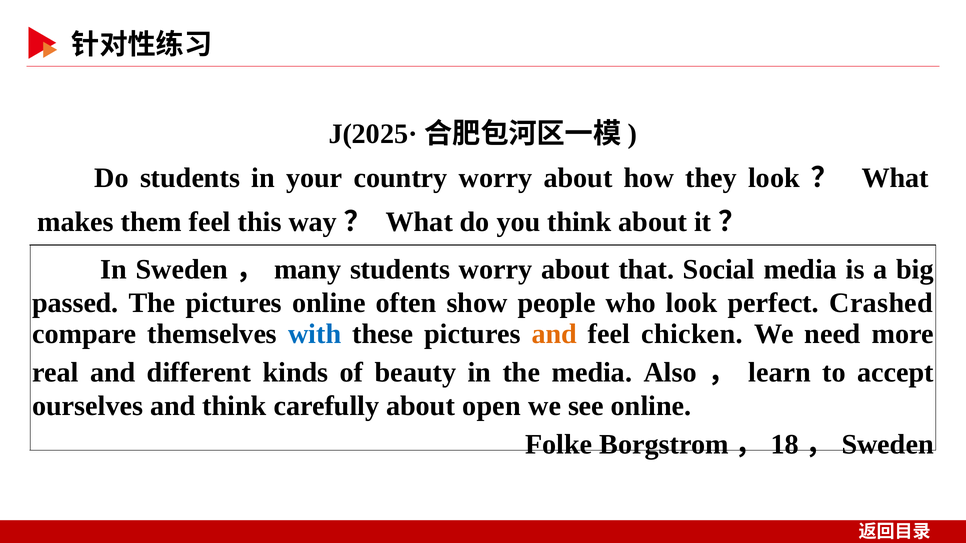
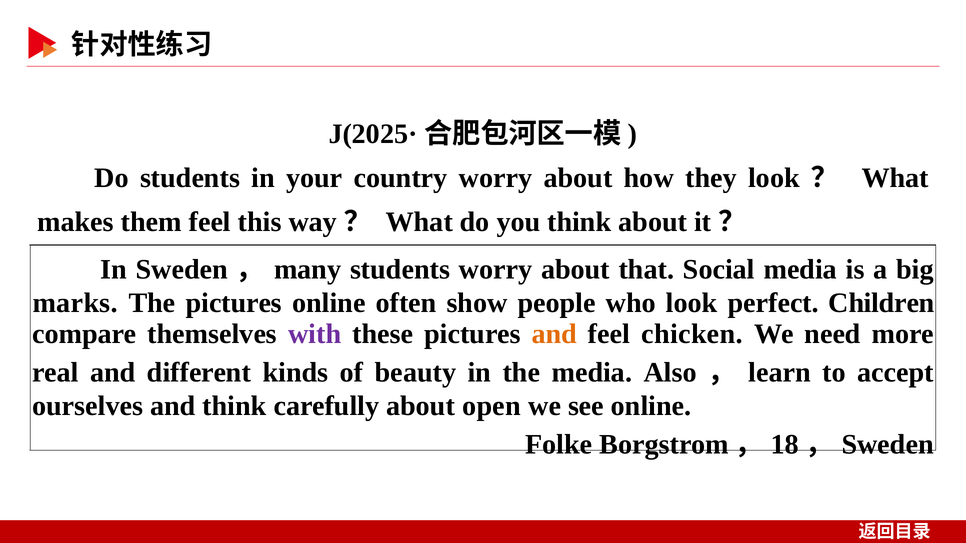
passed: passed -> marks
Crashed: Crashed -> Children
with colour: blue -> purple
